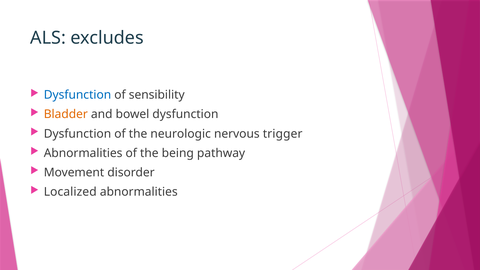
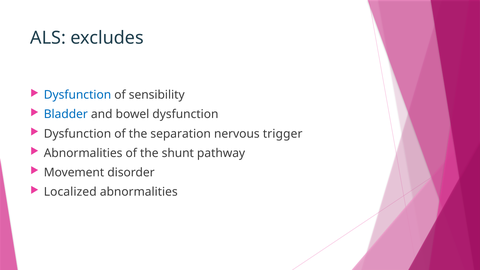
Bladder colour: orange -> blue
neurologic: neurologic -> separation
being: being -> shunt
